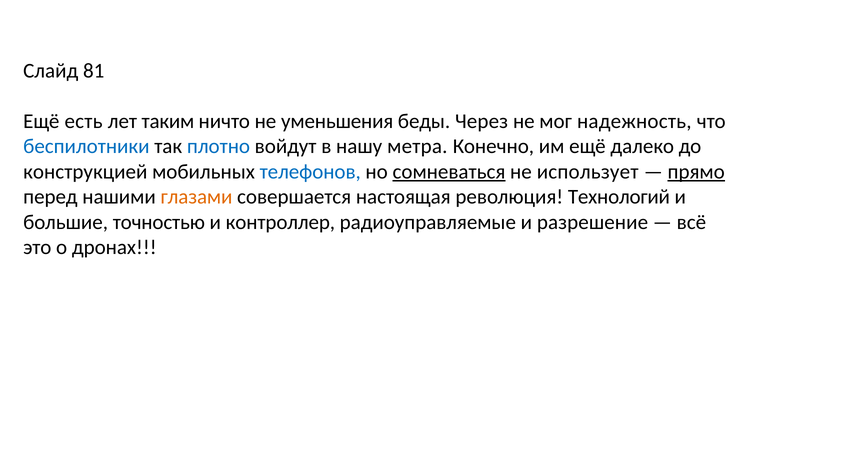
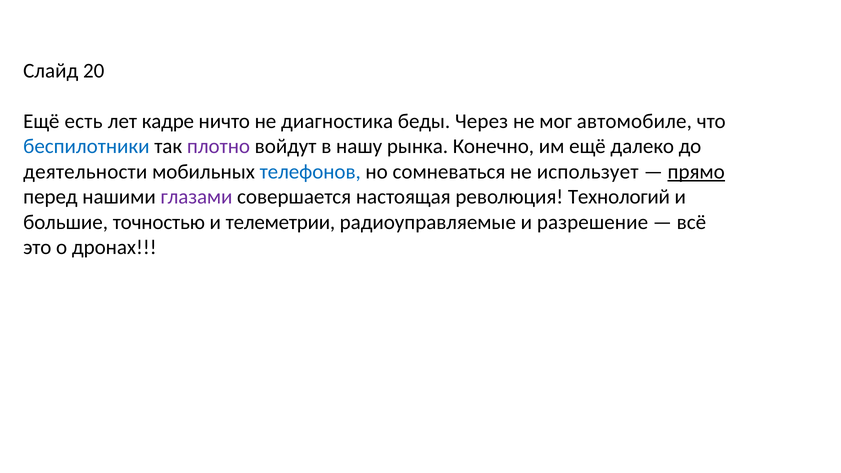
81: 81 -> 20
таким: таким -> кадре
уменьшения: уменьшения -> диагностика
надежность: надежность -> автомобиле
плотно colour: blue -> purple
метра: метра -> рынка
конструкцией: конструкцией -> деятельности
сомневаться underline: present -> none
глазами colour: orange -> purple
контроллер: контроллер -> телеметрии
